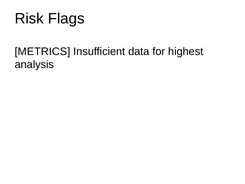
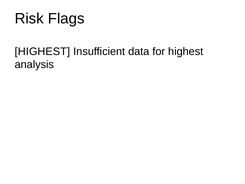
METRICS at (42, 51): METRICS -> HIGHEST
